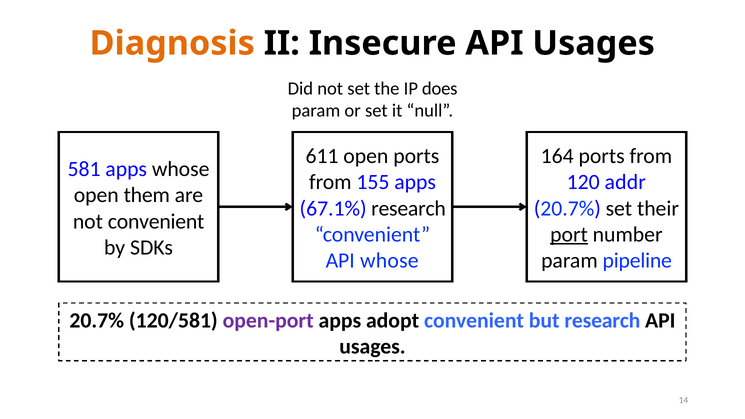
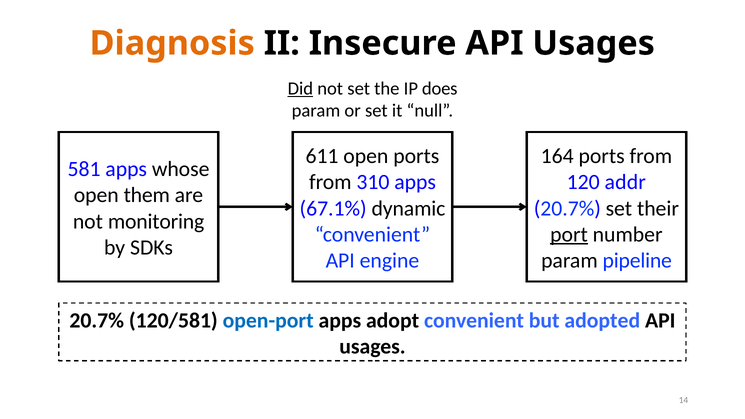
Did underline: none -> present
155: 155 -> 310
67.1% research: research -> dynamic
not convenient: convenient -> monitoring
API whose: whose -> engine
open-port colour: purple -> blue
but research: research -> adopted
